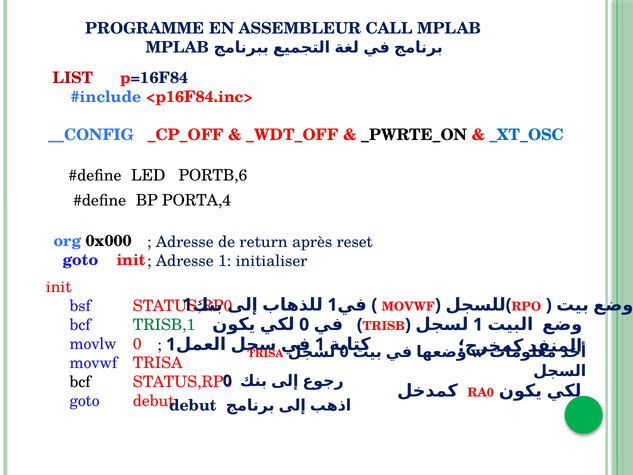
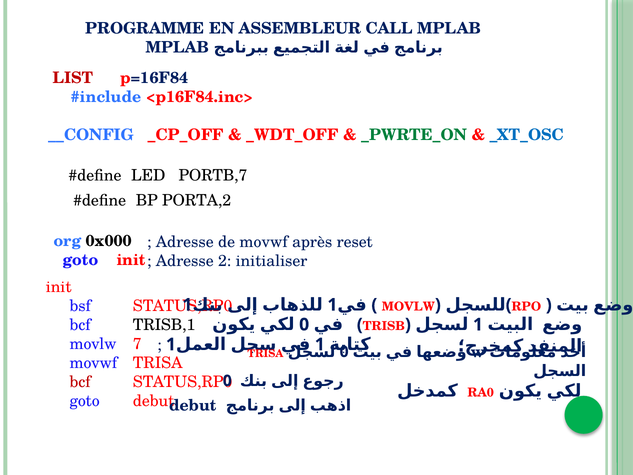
_PWRTE_ON colour: black -> green
PORTB,6: PORTB,6 -> PORTB,7
PORTA,4: PORTA,4 -> PORTA,2
de return: return -> movwf
Adresse 1: 1 -> 2
MOVWF at (408, 306): MOVWF -> MOVLW
TRISB,1 colour: green -> black
movlw 0: 0 -> 7
bcf at (80, 382) colour: black -> red
